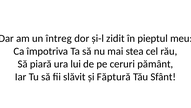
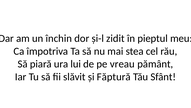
întreg: întreg -> închin
ceruri: ceruri -> vreau
